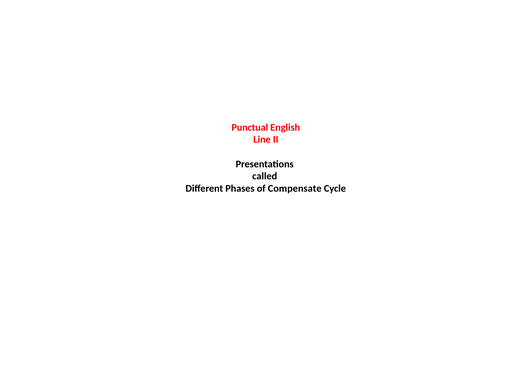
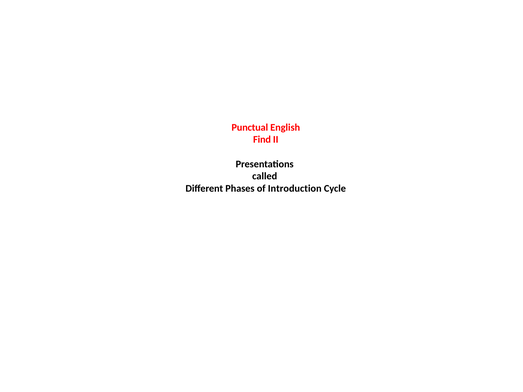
Line: Line -> Find
Compensate: Compensate -> Introduction
